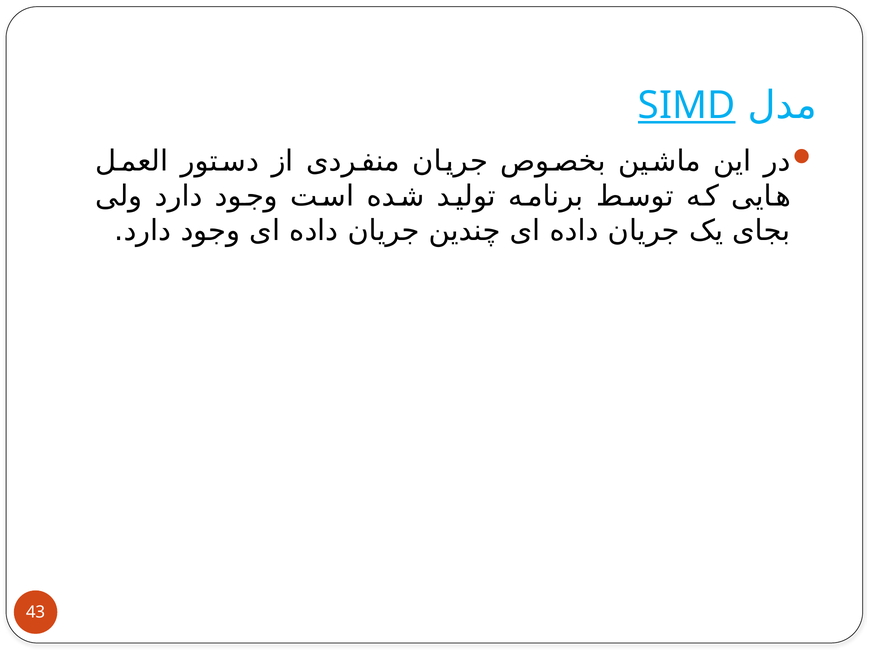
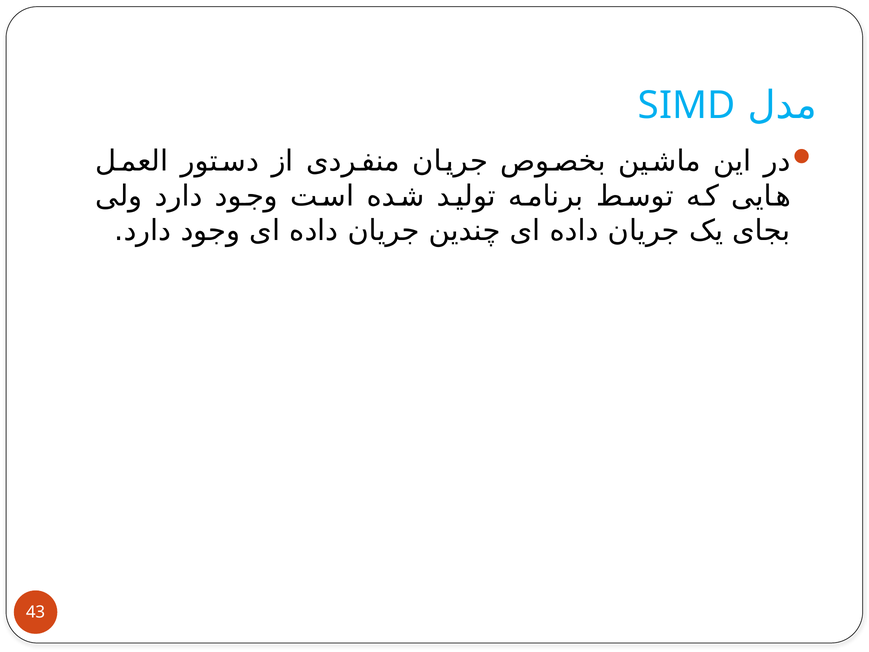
SIMD underline: present -> none
